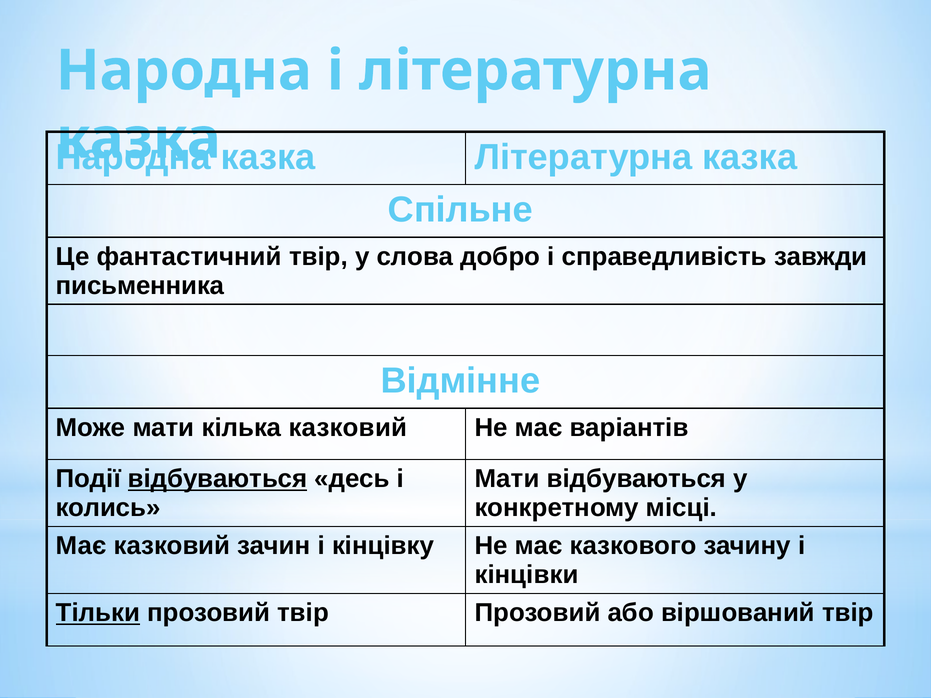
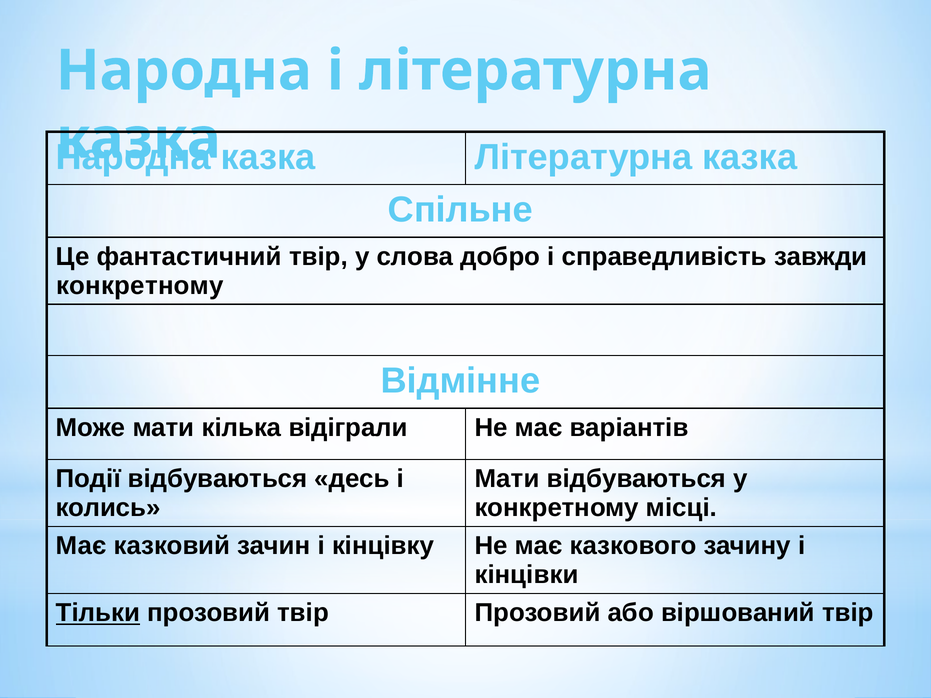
письменника at (140, 286): письменника -> конкретному
кілька казковий: казковий -> відіграли
відбуваються at (218, 479) underline: present -> none
